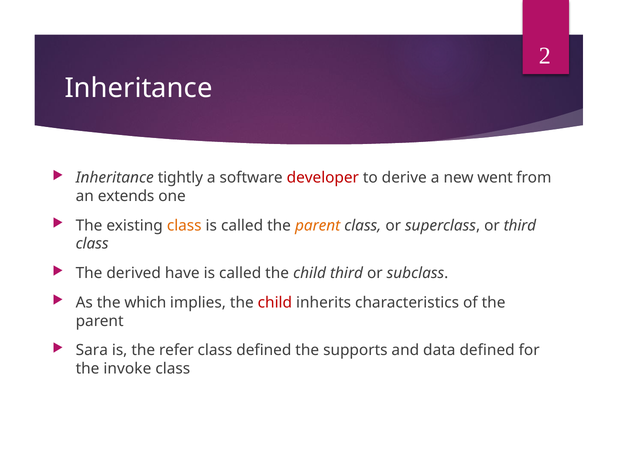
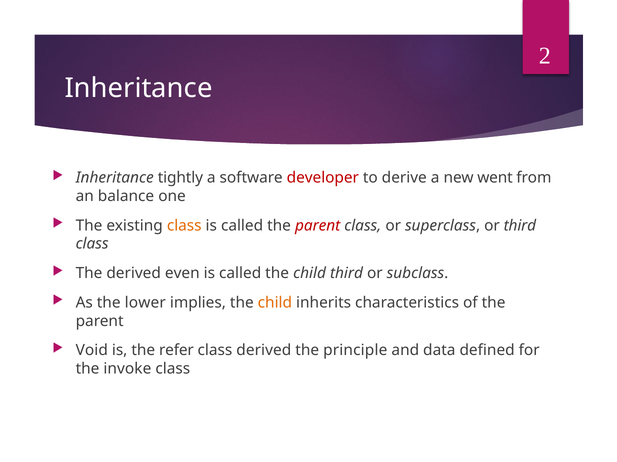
extends: extends -> balance
parent at (318, 226) colour: orange -> red
have: have -> even
which: which -> lower
child at (275, 303) colour: red -> orange
Sara: Sara -> Void
class defined: defined -> derived
supports: supports -> principle
